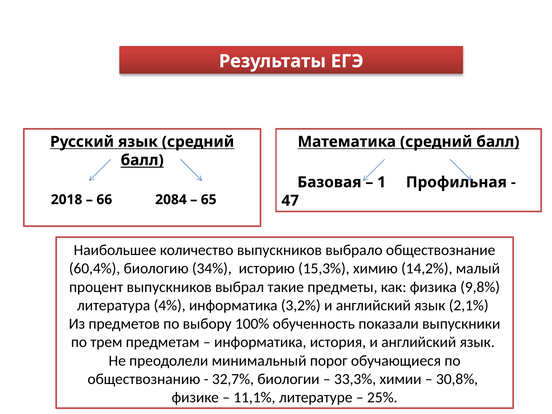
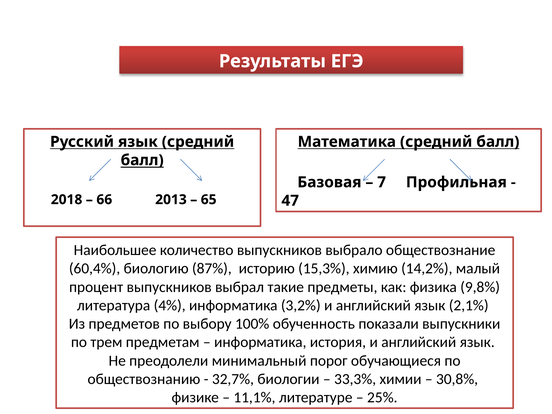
1: 1 -> 7
2084: 2084 -> 2013
34%: 34% -> 87%
